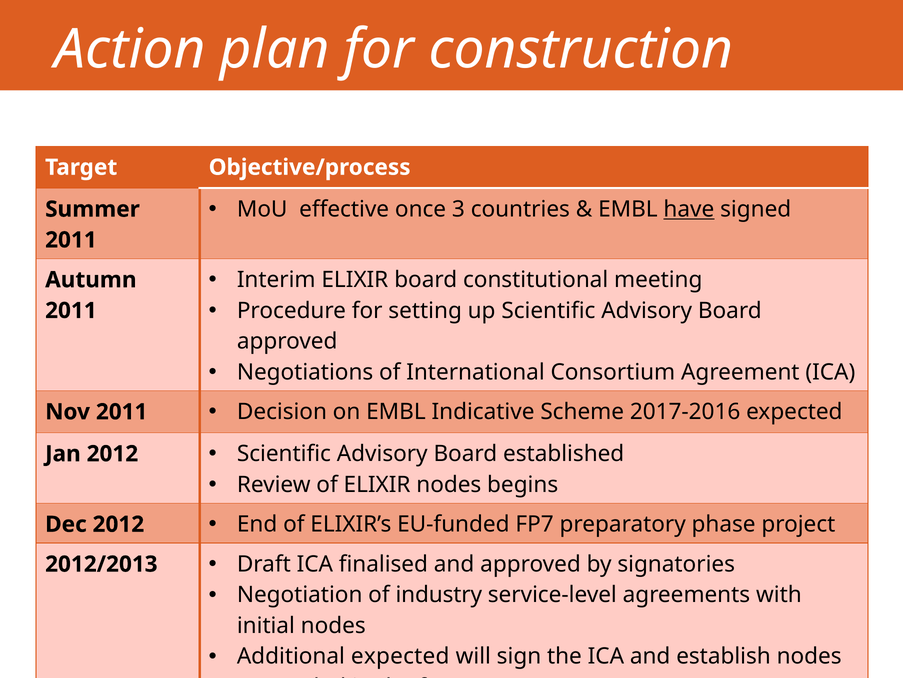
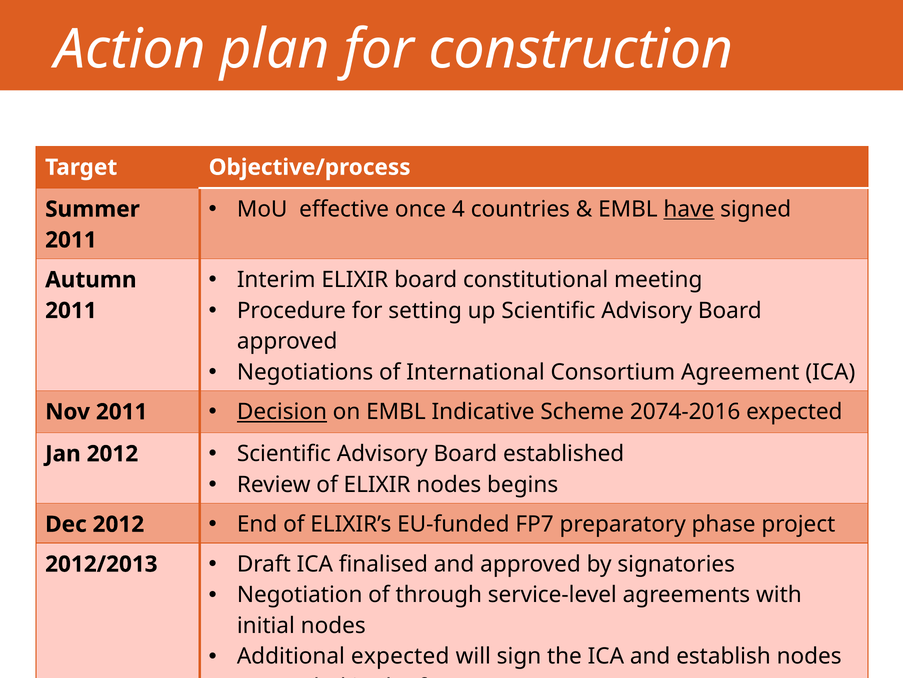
3: 3 -> 4
Decision underline: none -> present
2017-2016: 2017-2016 -> 2074-2016
industry: industry -> through
